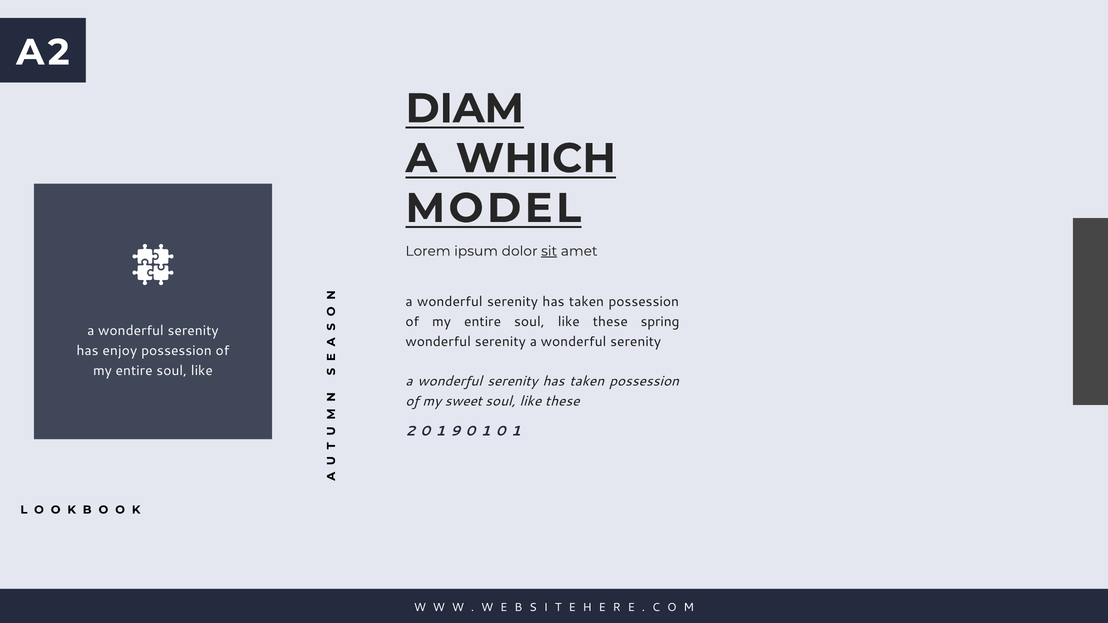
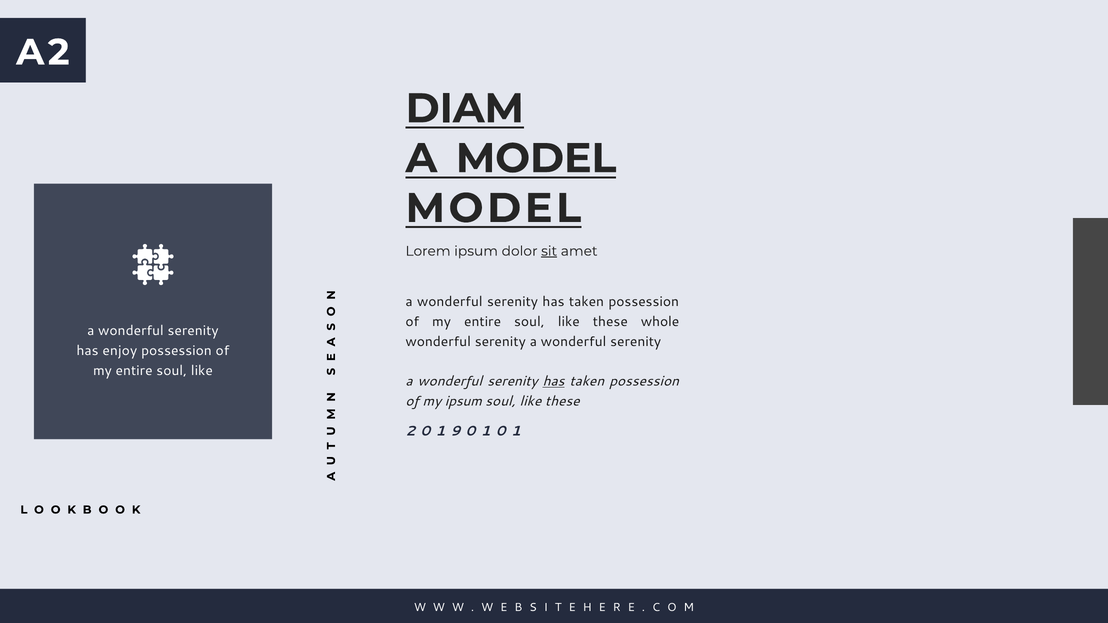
A WHICH: WHICH -> MODEL
spring: spring -> whole
has at (554, 381) underline: none -> present
my sweet: sweet -> ipsum
